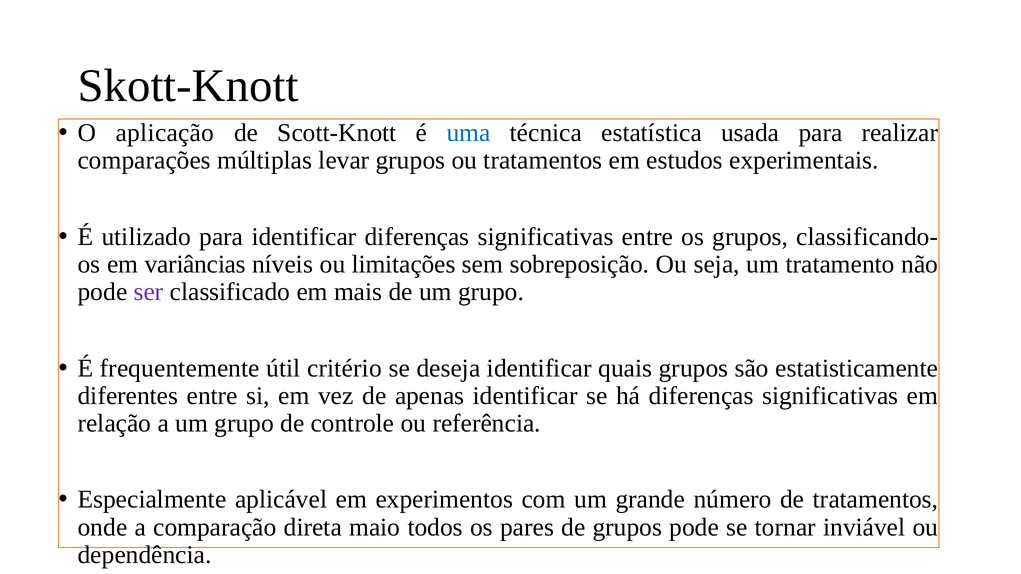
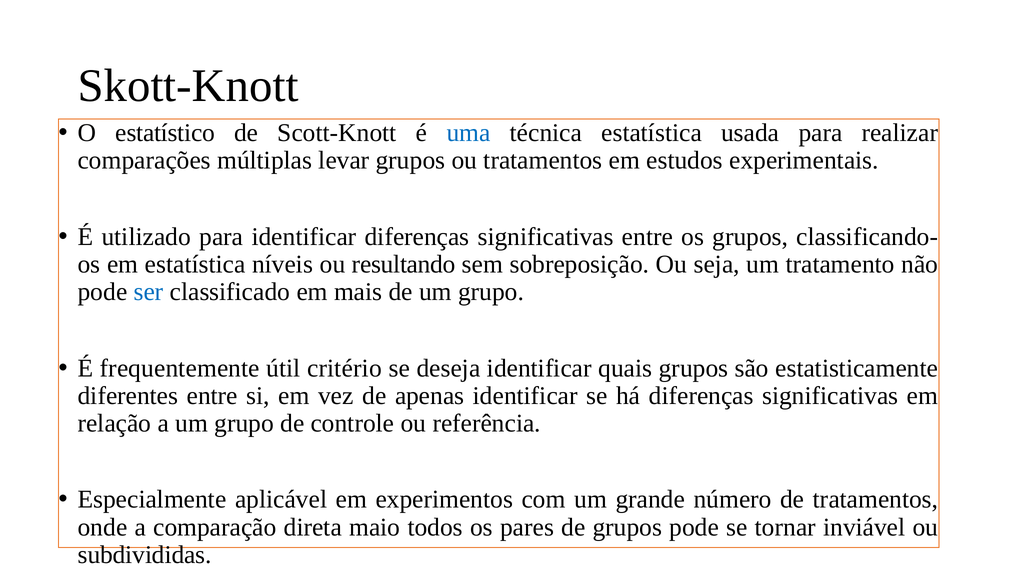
aplicação: aplicação -> estatístico
em variâncias: variâncias -> estatística
limitações: limitações -> resultando
ser colour: purple -> blue
dependência: dependência -> subdivididas
